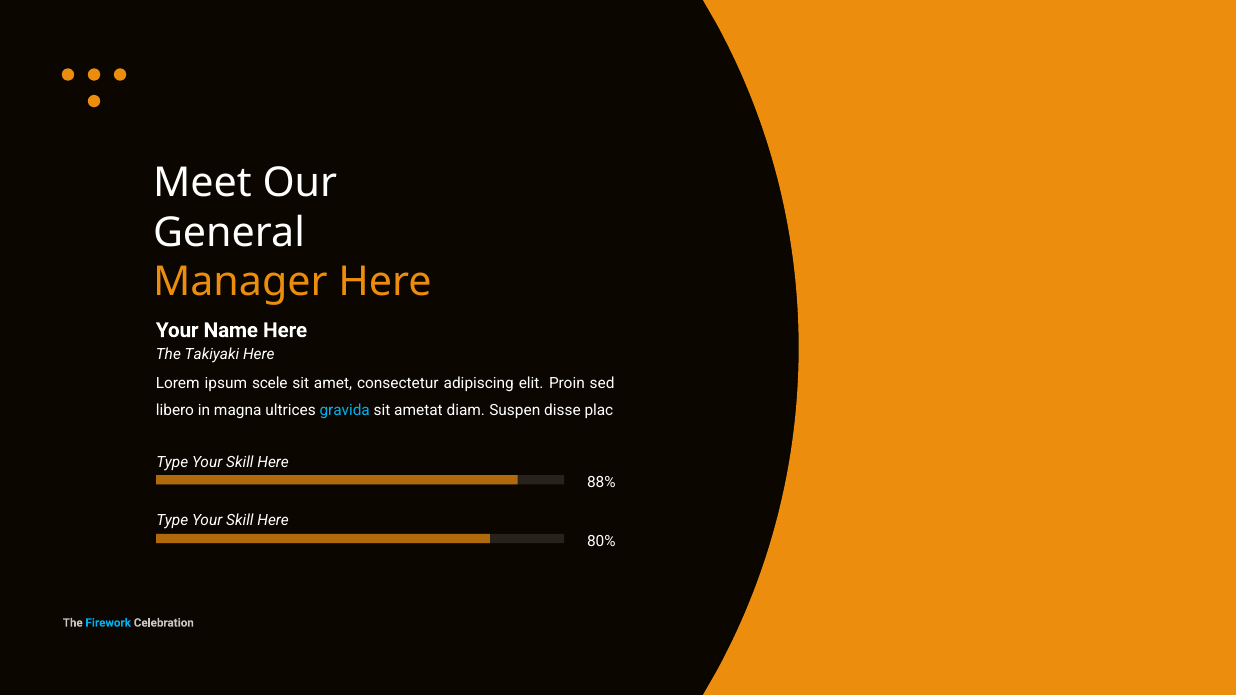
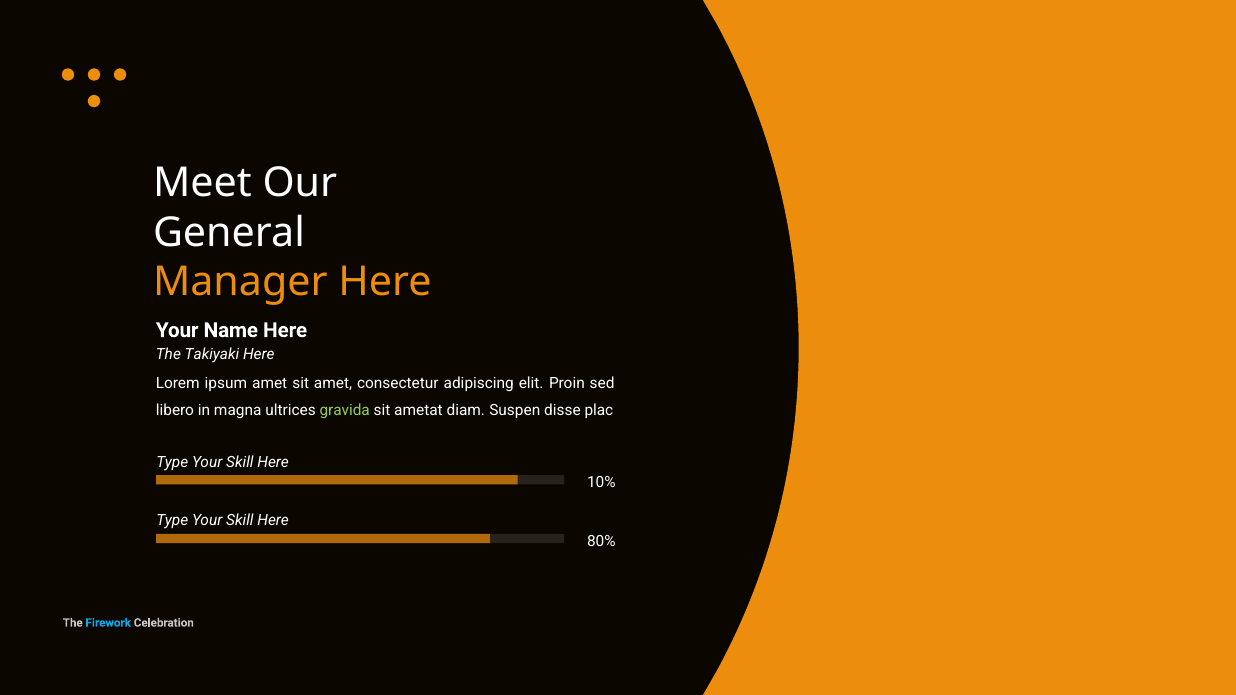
ipsum scele: scele -> amet
gravida colour: light blue -> light green
88%: 88% -> 10%
